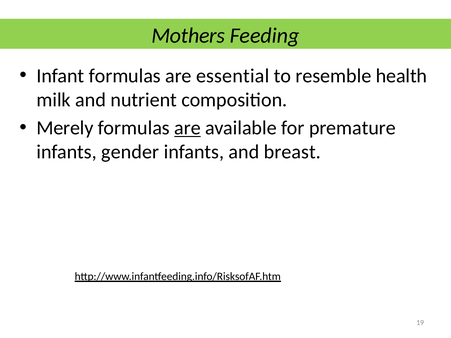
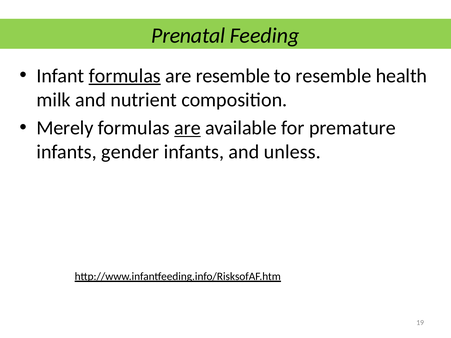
Mothers: Mothers -> Prenatal
formulas at (125, 76) underline: none -> present
are essential: essential -> resemble
breast: breast -> unless
